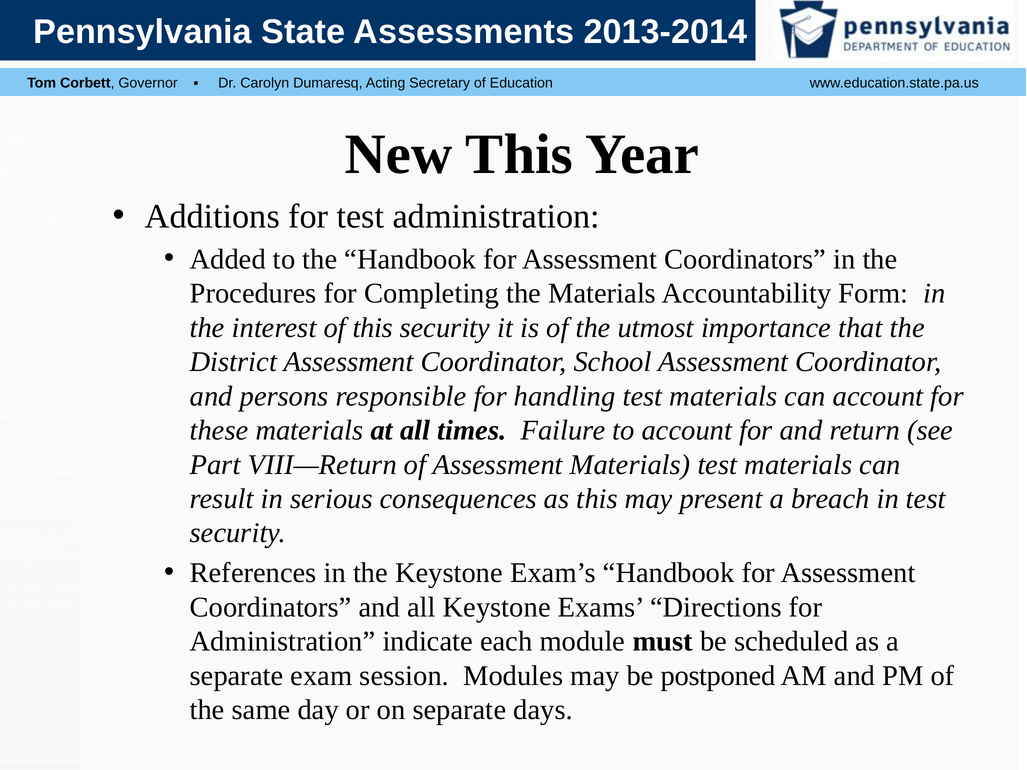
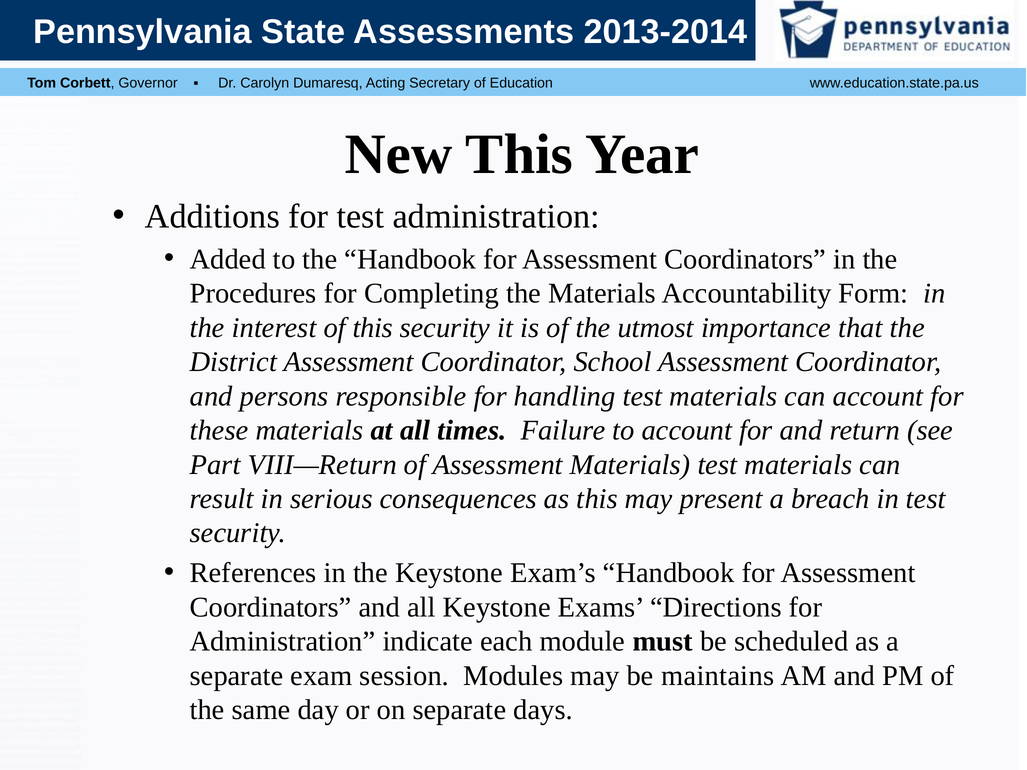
postponed: postponed -> maintains
